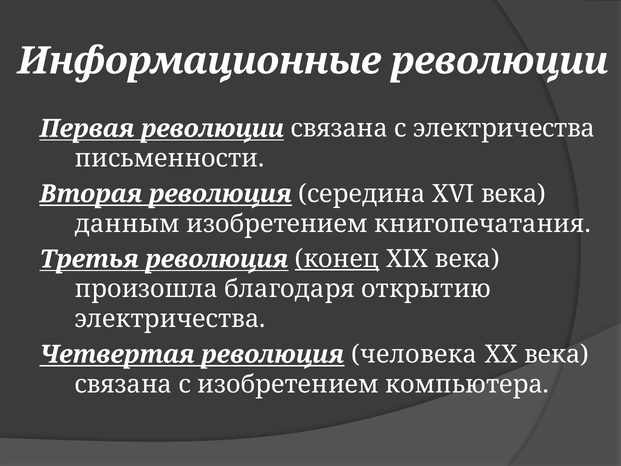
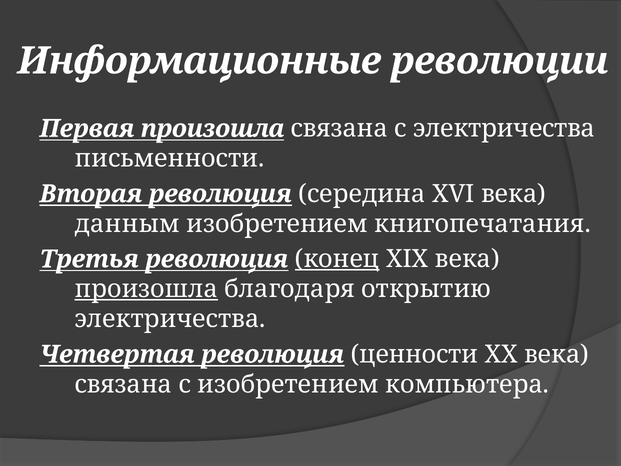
Первая революции: революции -> произошла
произошла at (146, 289) underline: none -> present
человека: человека -> ценности
